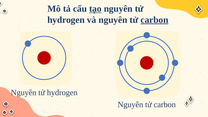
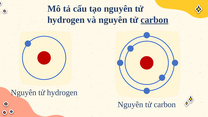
tạo underline: present -> none
